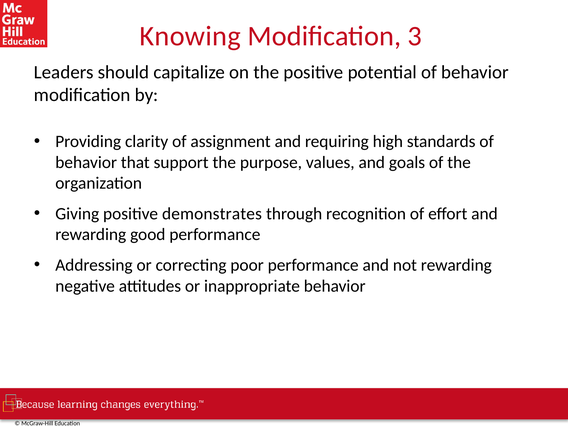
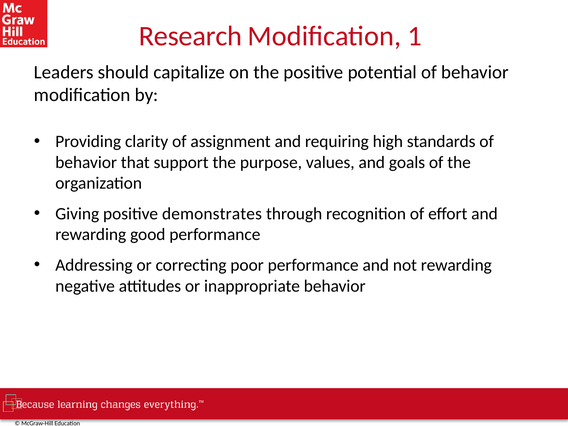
Knowing: Knowing -> Research
3: 3 -> 1
